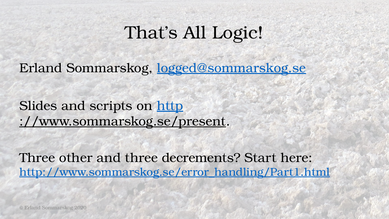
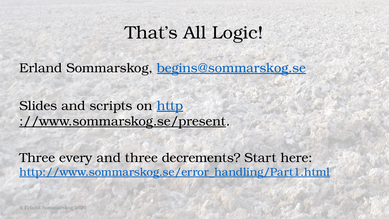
logged@sommarskog.se: logged@sommarskog.se -> begins@sommarskog.se
other: other -> every
